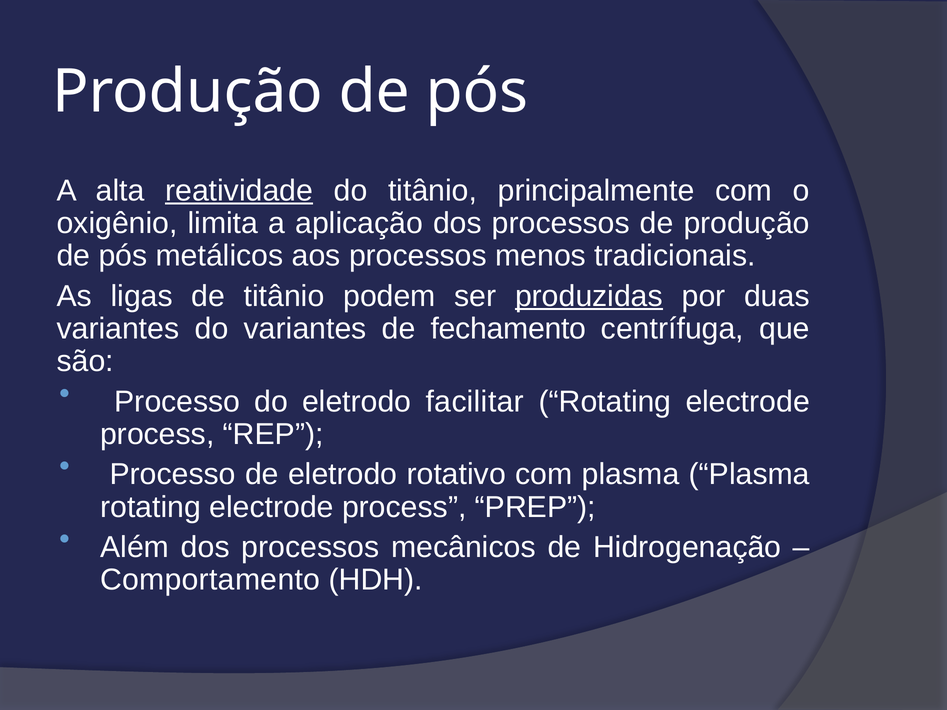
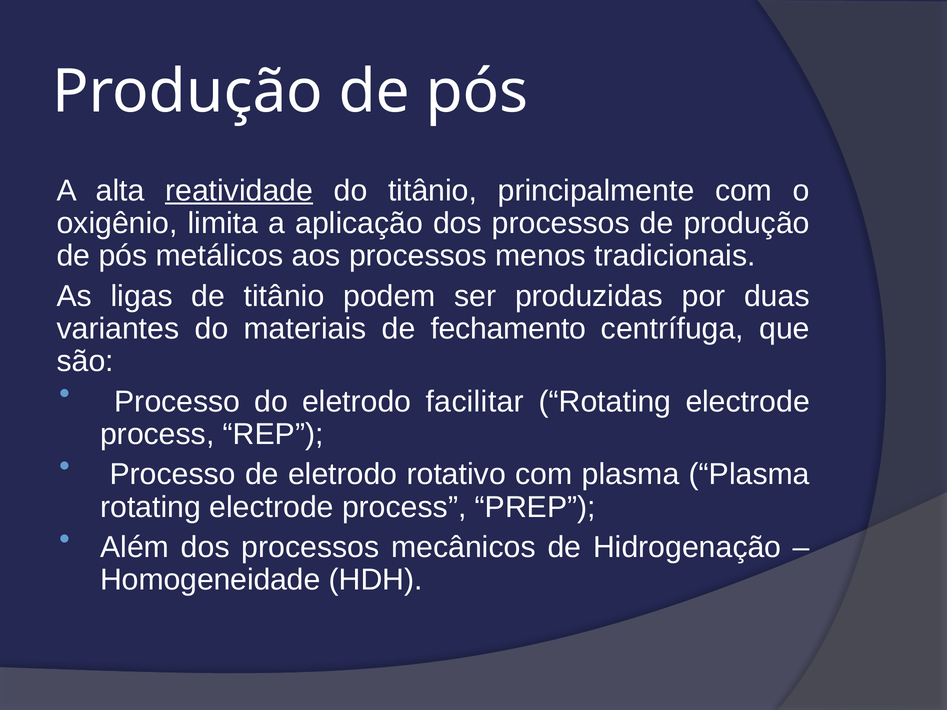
produzidas underline: present -> none
do variantes: variantes -> materiais
Comportamento: Comportamento -> Homogeneidade
